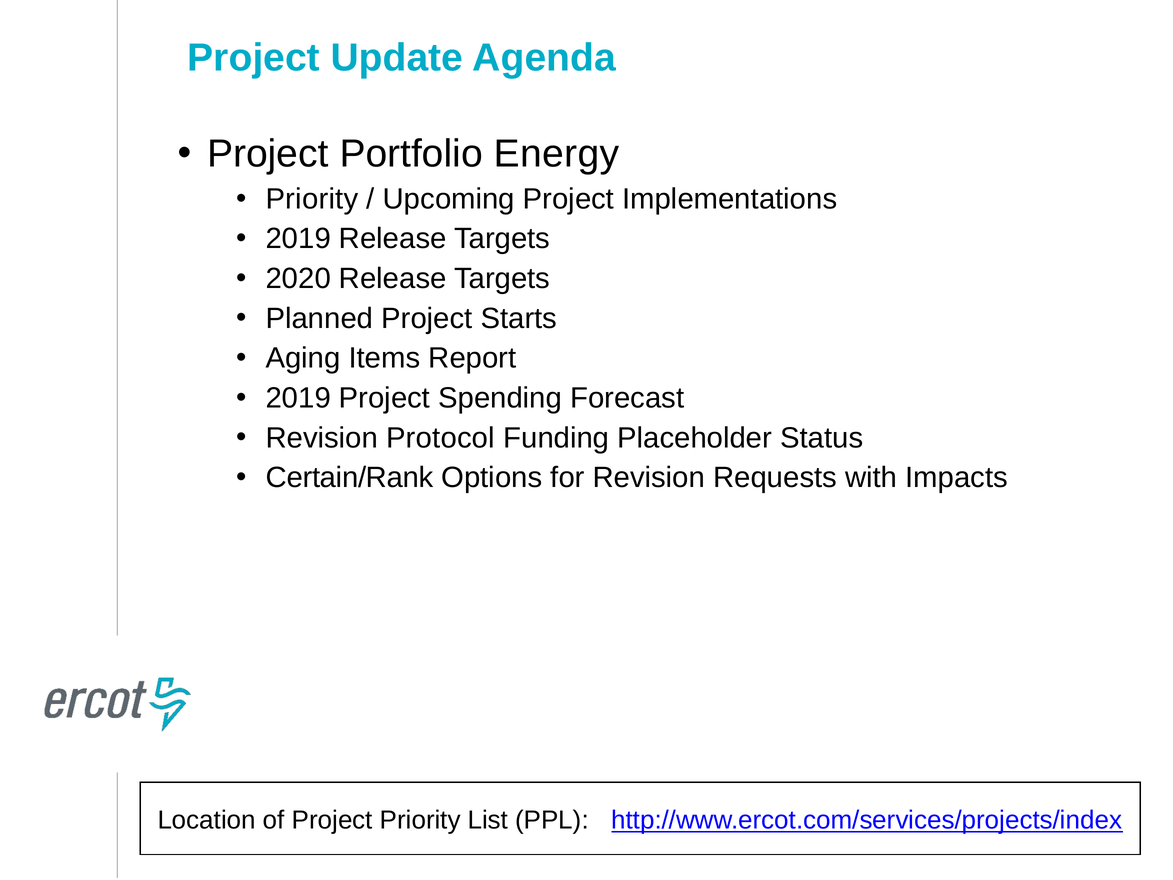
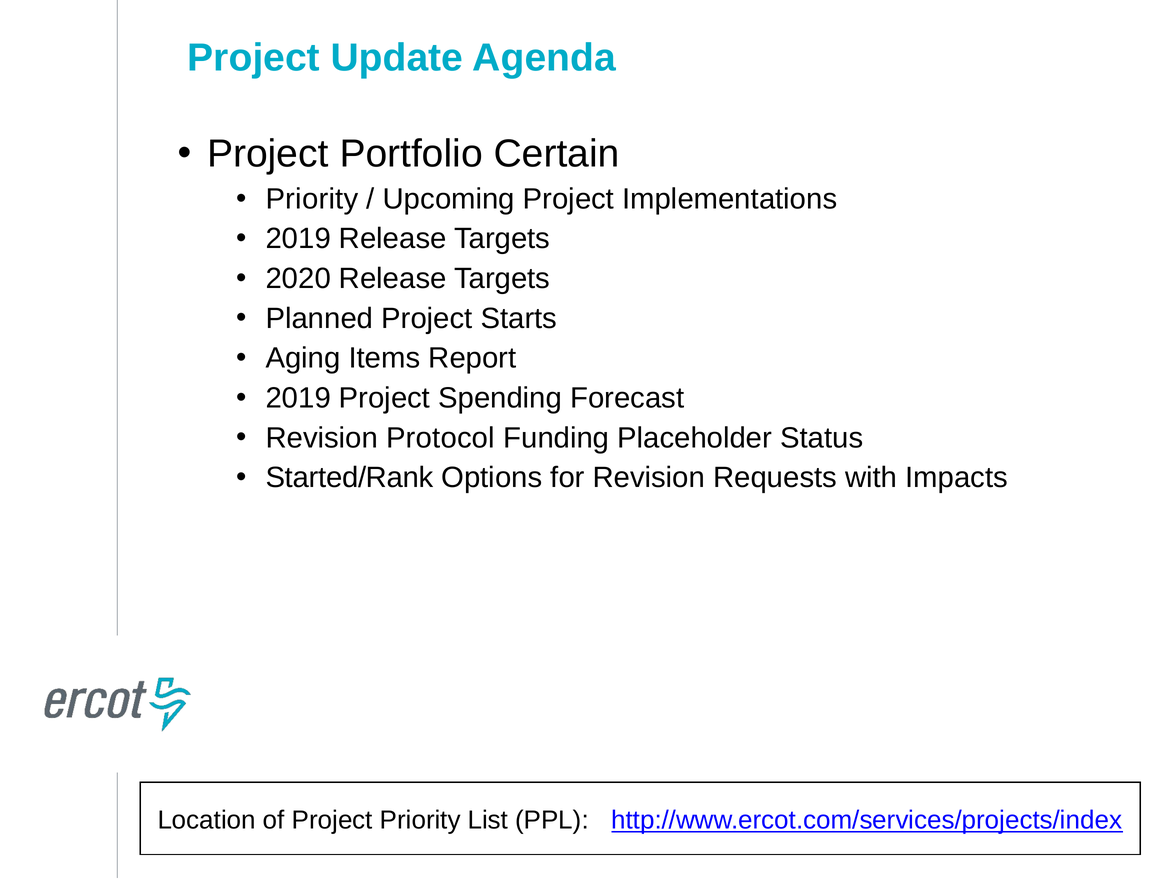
Energy: Energy -> Certain
Certain/Rank: Certain/Rank -> Started/Rank
